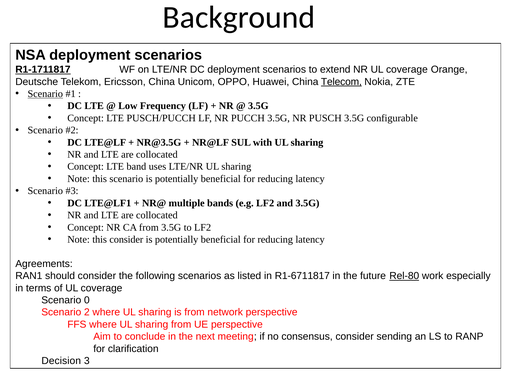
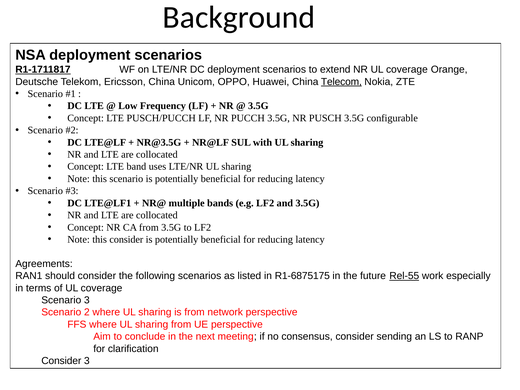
Scenario at (45, 94) underline: present -> none
R1-6711817: R1-6711817 -> R1-6875175
Rel-80: Rel-80 -> Rel-55
Scenario 0: 0 -> 3
Decision at (61, 361): Decision -> Consider
